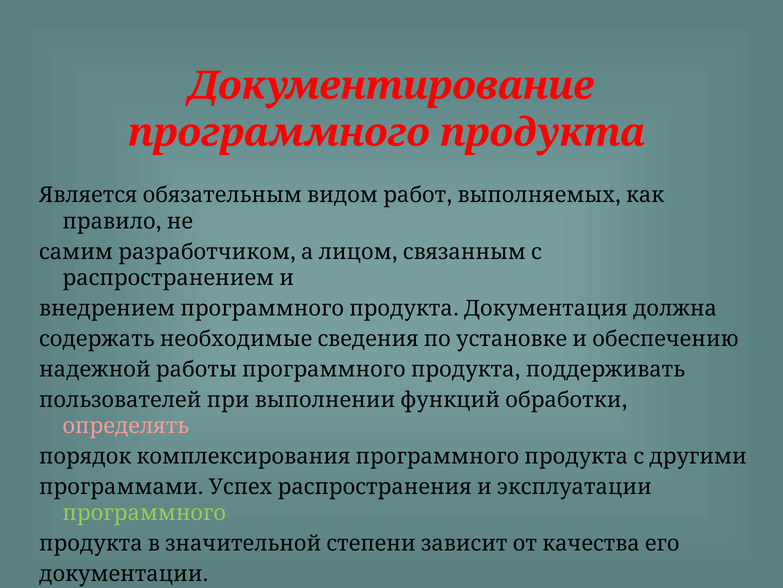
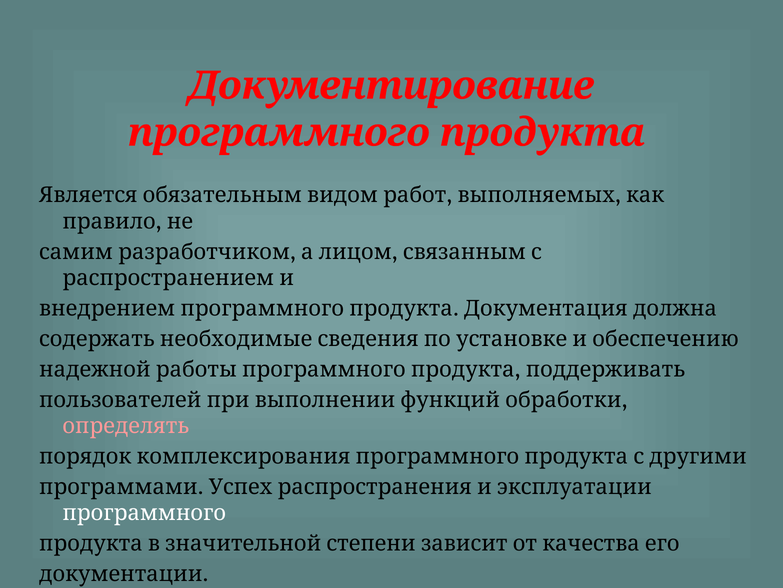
программного at (144, 513) colour: light green -> white
